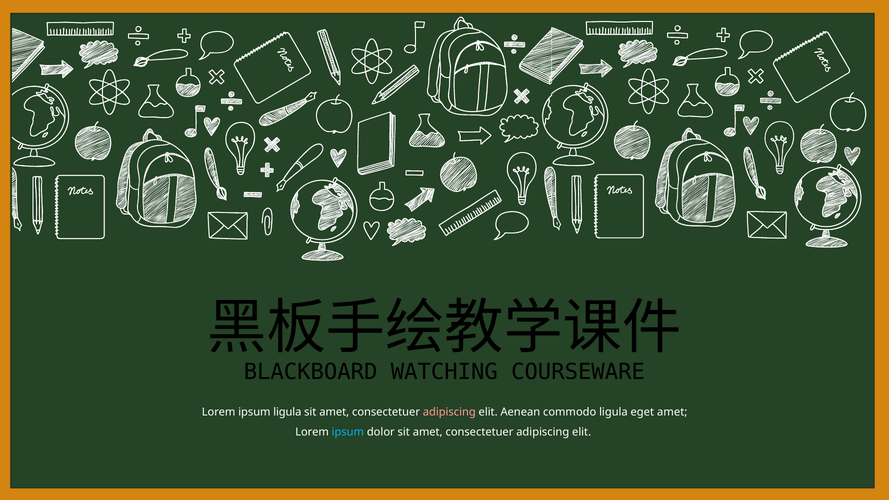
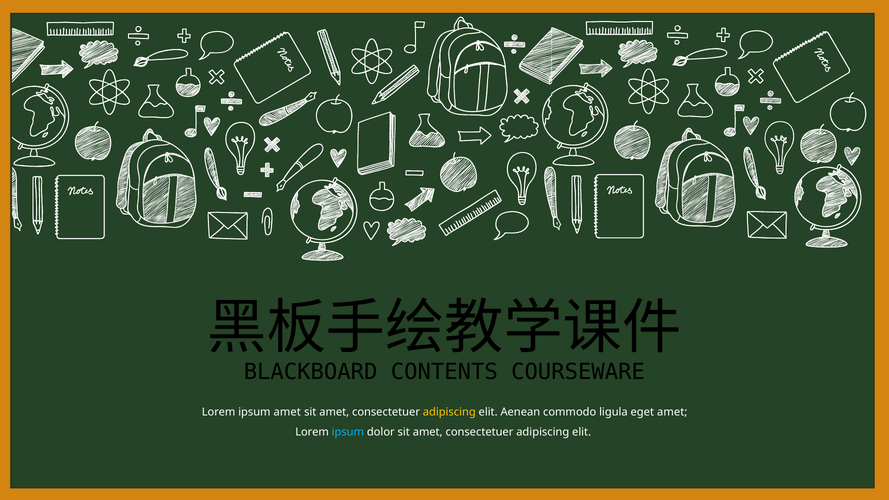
WATCHING: WATCHING -> CONTENTS
ipsum ligula: ligula -> amet
adipiscing at (449, 412) colour: pink -> yellow
